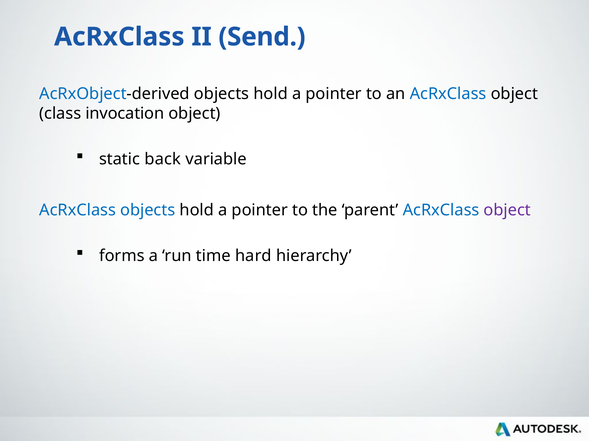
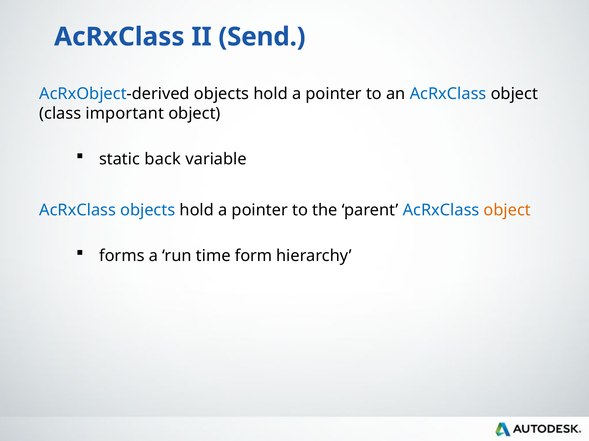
invocation: invocation -> important
object at (507, 210) colour: purple -> orange
hard: hard -> form
